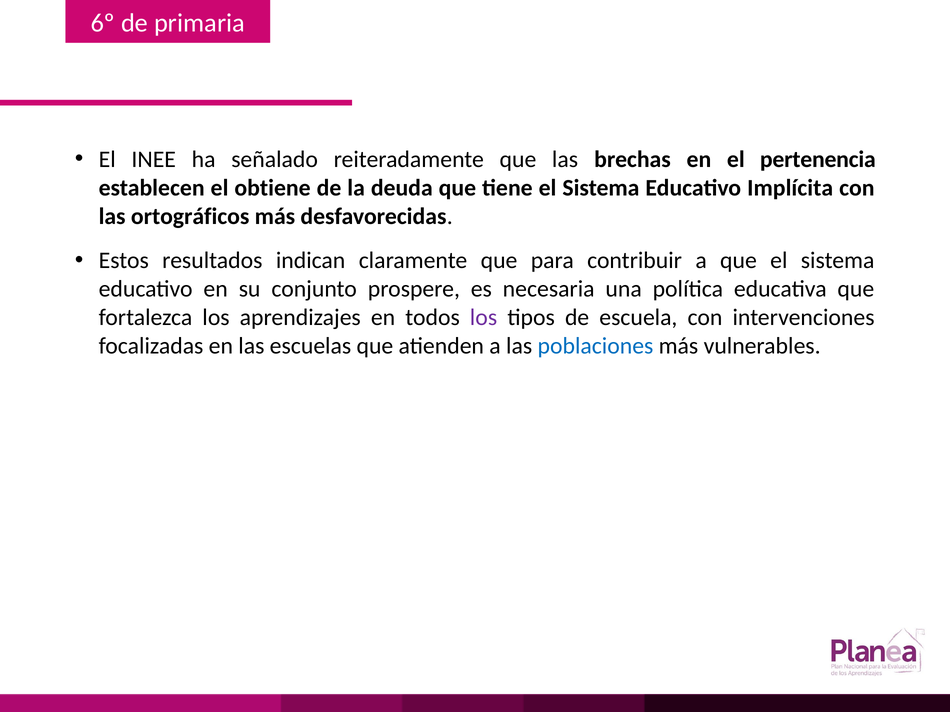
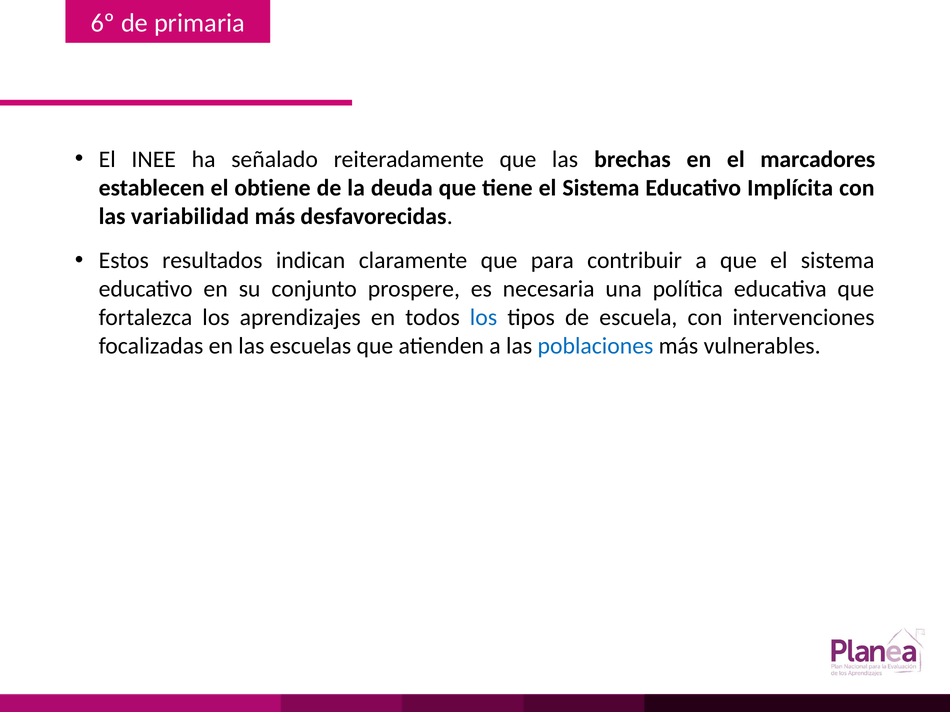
pertenencia: pertenencia -> marcadores
ortográficos: ortográficos -> variabilidad
los at (484, 318) colour: purple -> blue
